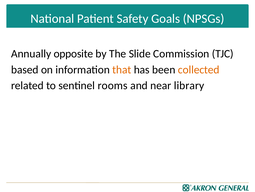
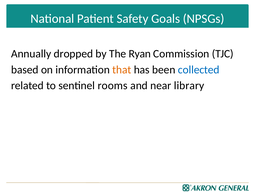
opposite: opposite -> dropped
Slide: Slide -> Ryan
collected colour: orange -> blue
